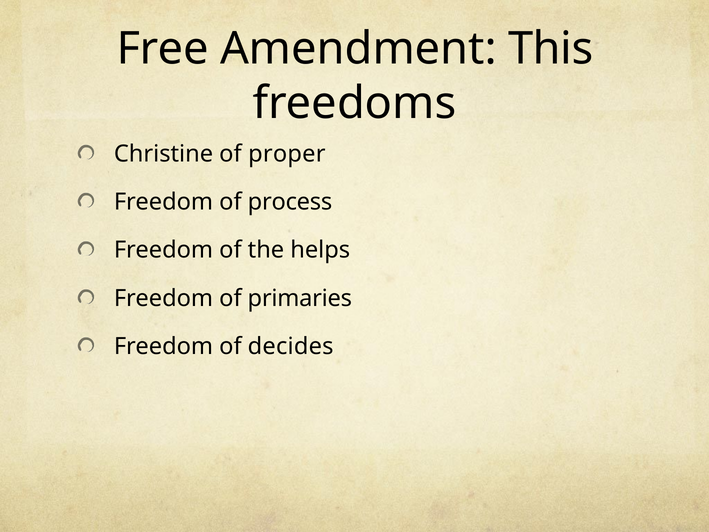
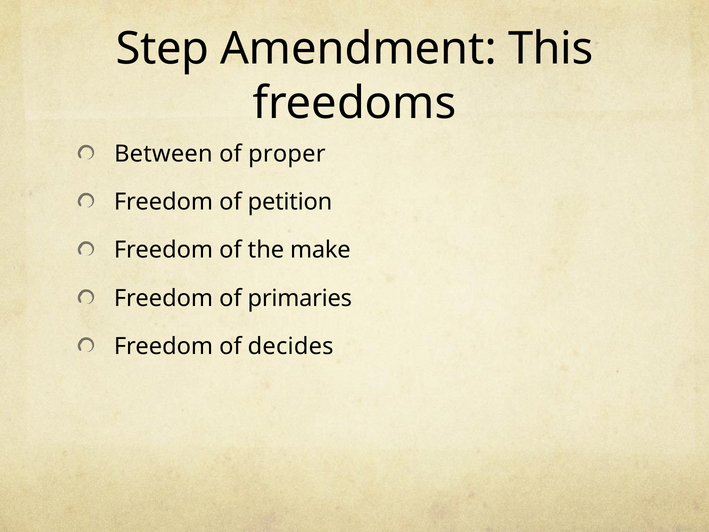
Free: Free -> Step
Christine: Christine -> Between
process: process -> petition
helps: helps -> make
